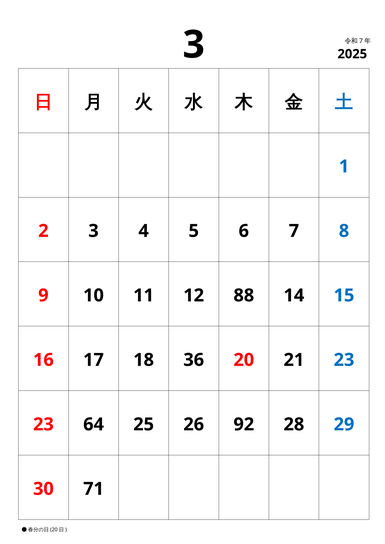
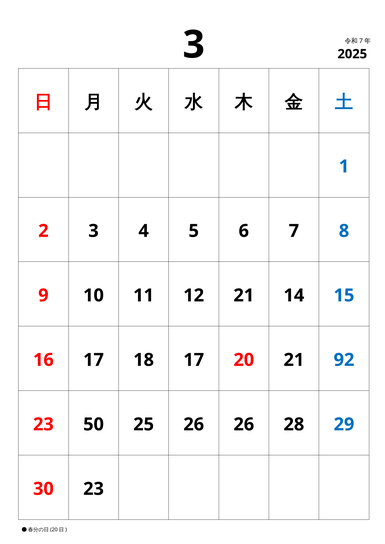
12 88: 88 -> 21
18 36: 36 -> 17
21 23: 23 -> 92
64: 64 -> 50
26 92: 92 -> 26
30 71: 71 -> 23
